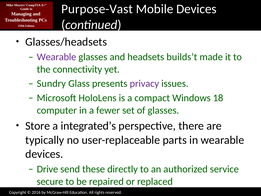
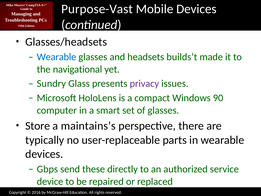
Wearable at (57, 57) colour: purple -> blue
connectivity: connectivity -> navigational
18: 18 -> 90
fewer: fewer -> smart
integrated’s: integrated’s -> maintains’s
Drive: Drive -> Gbps
secure: secure -> device
